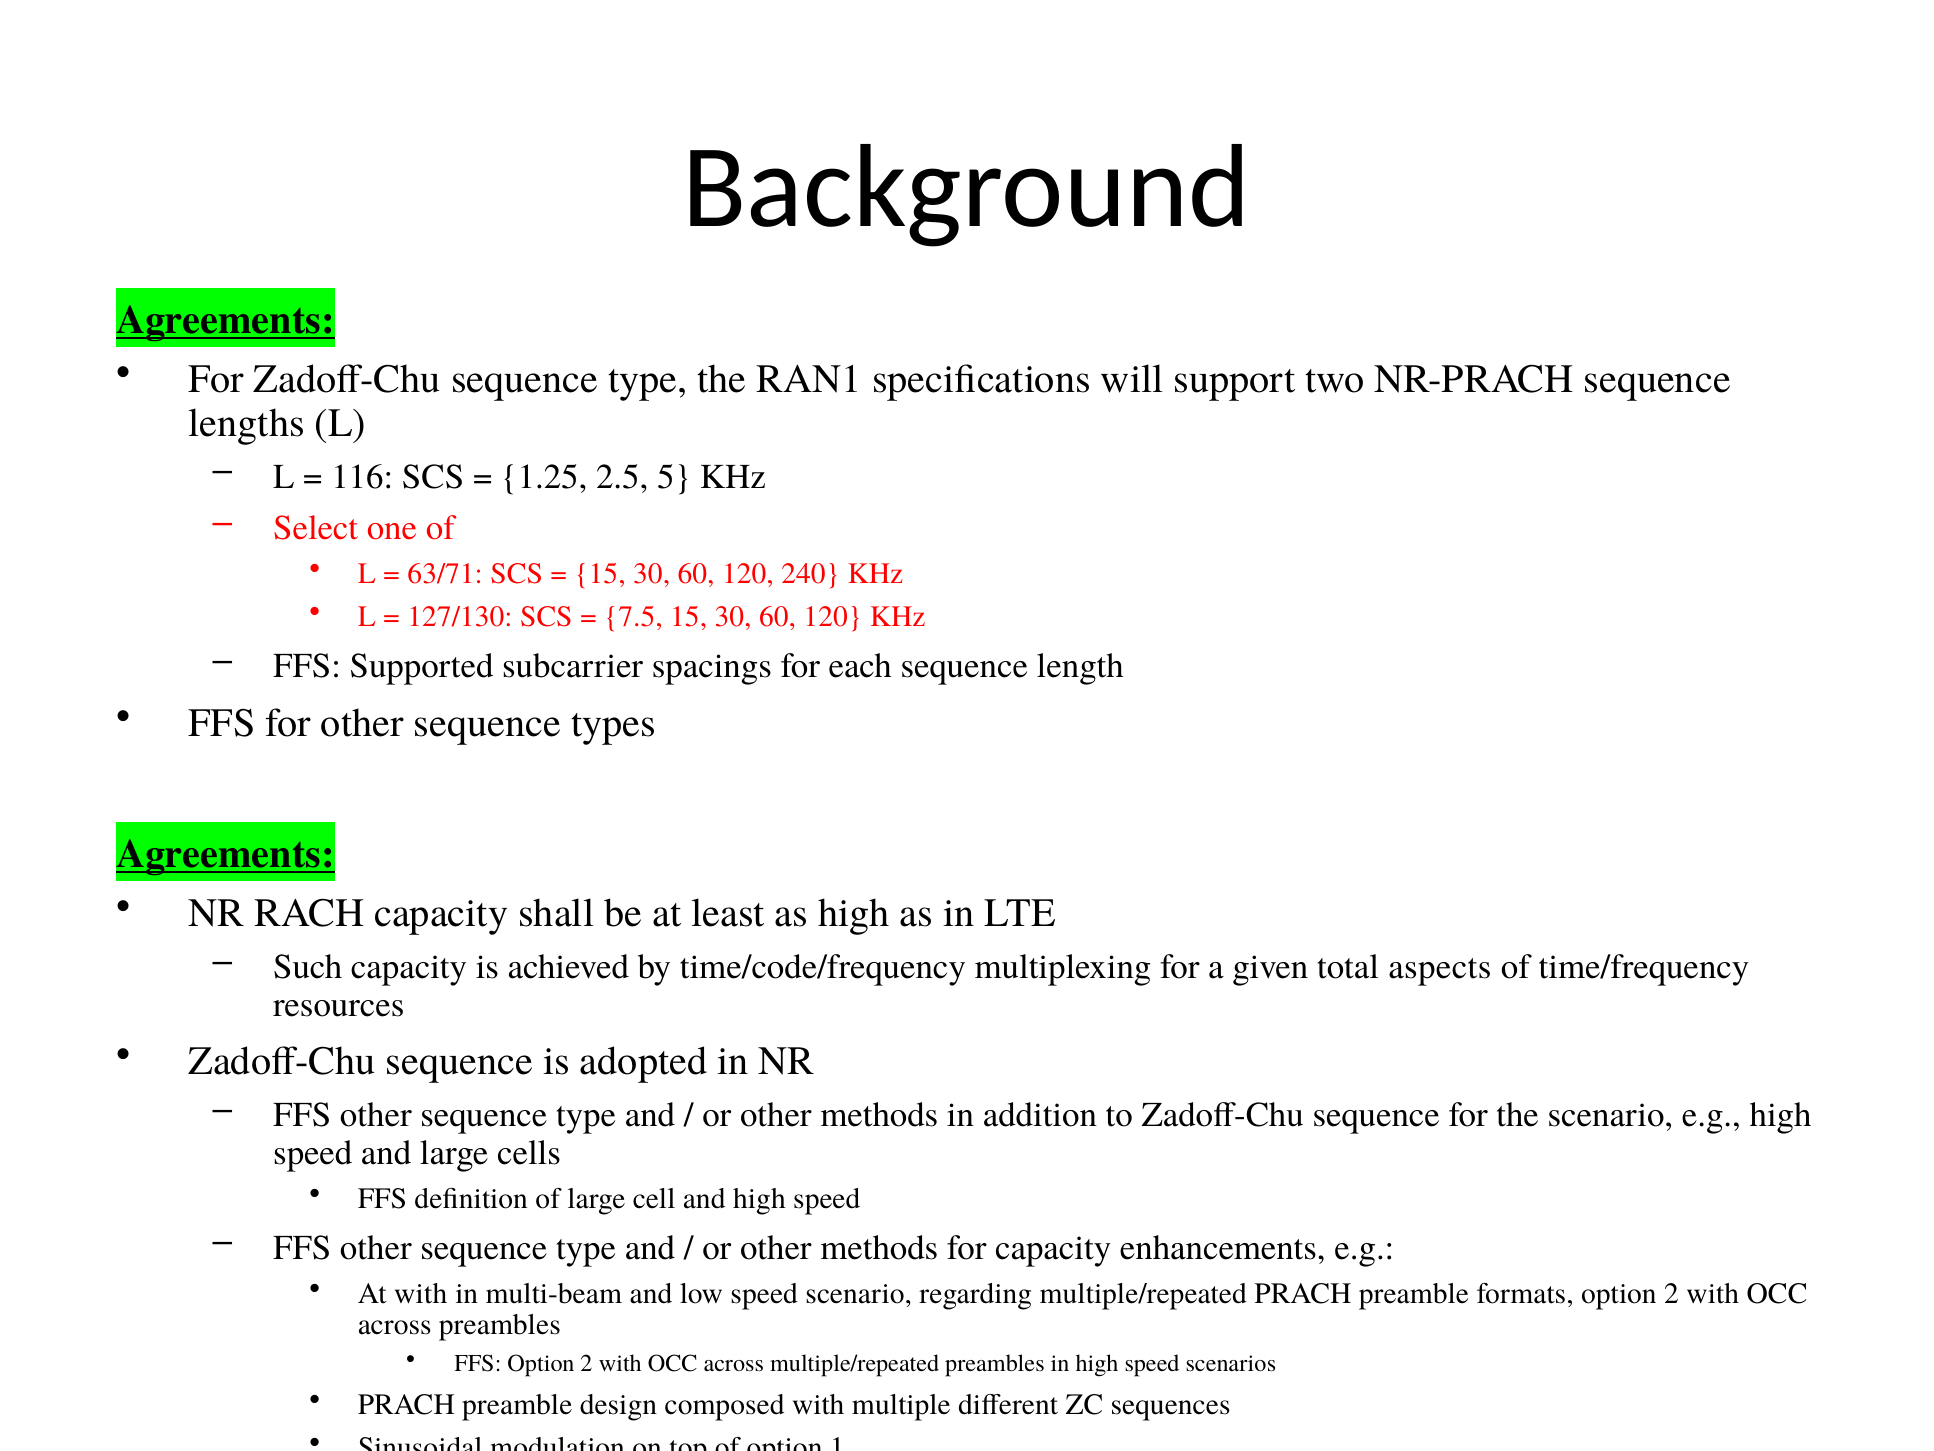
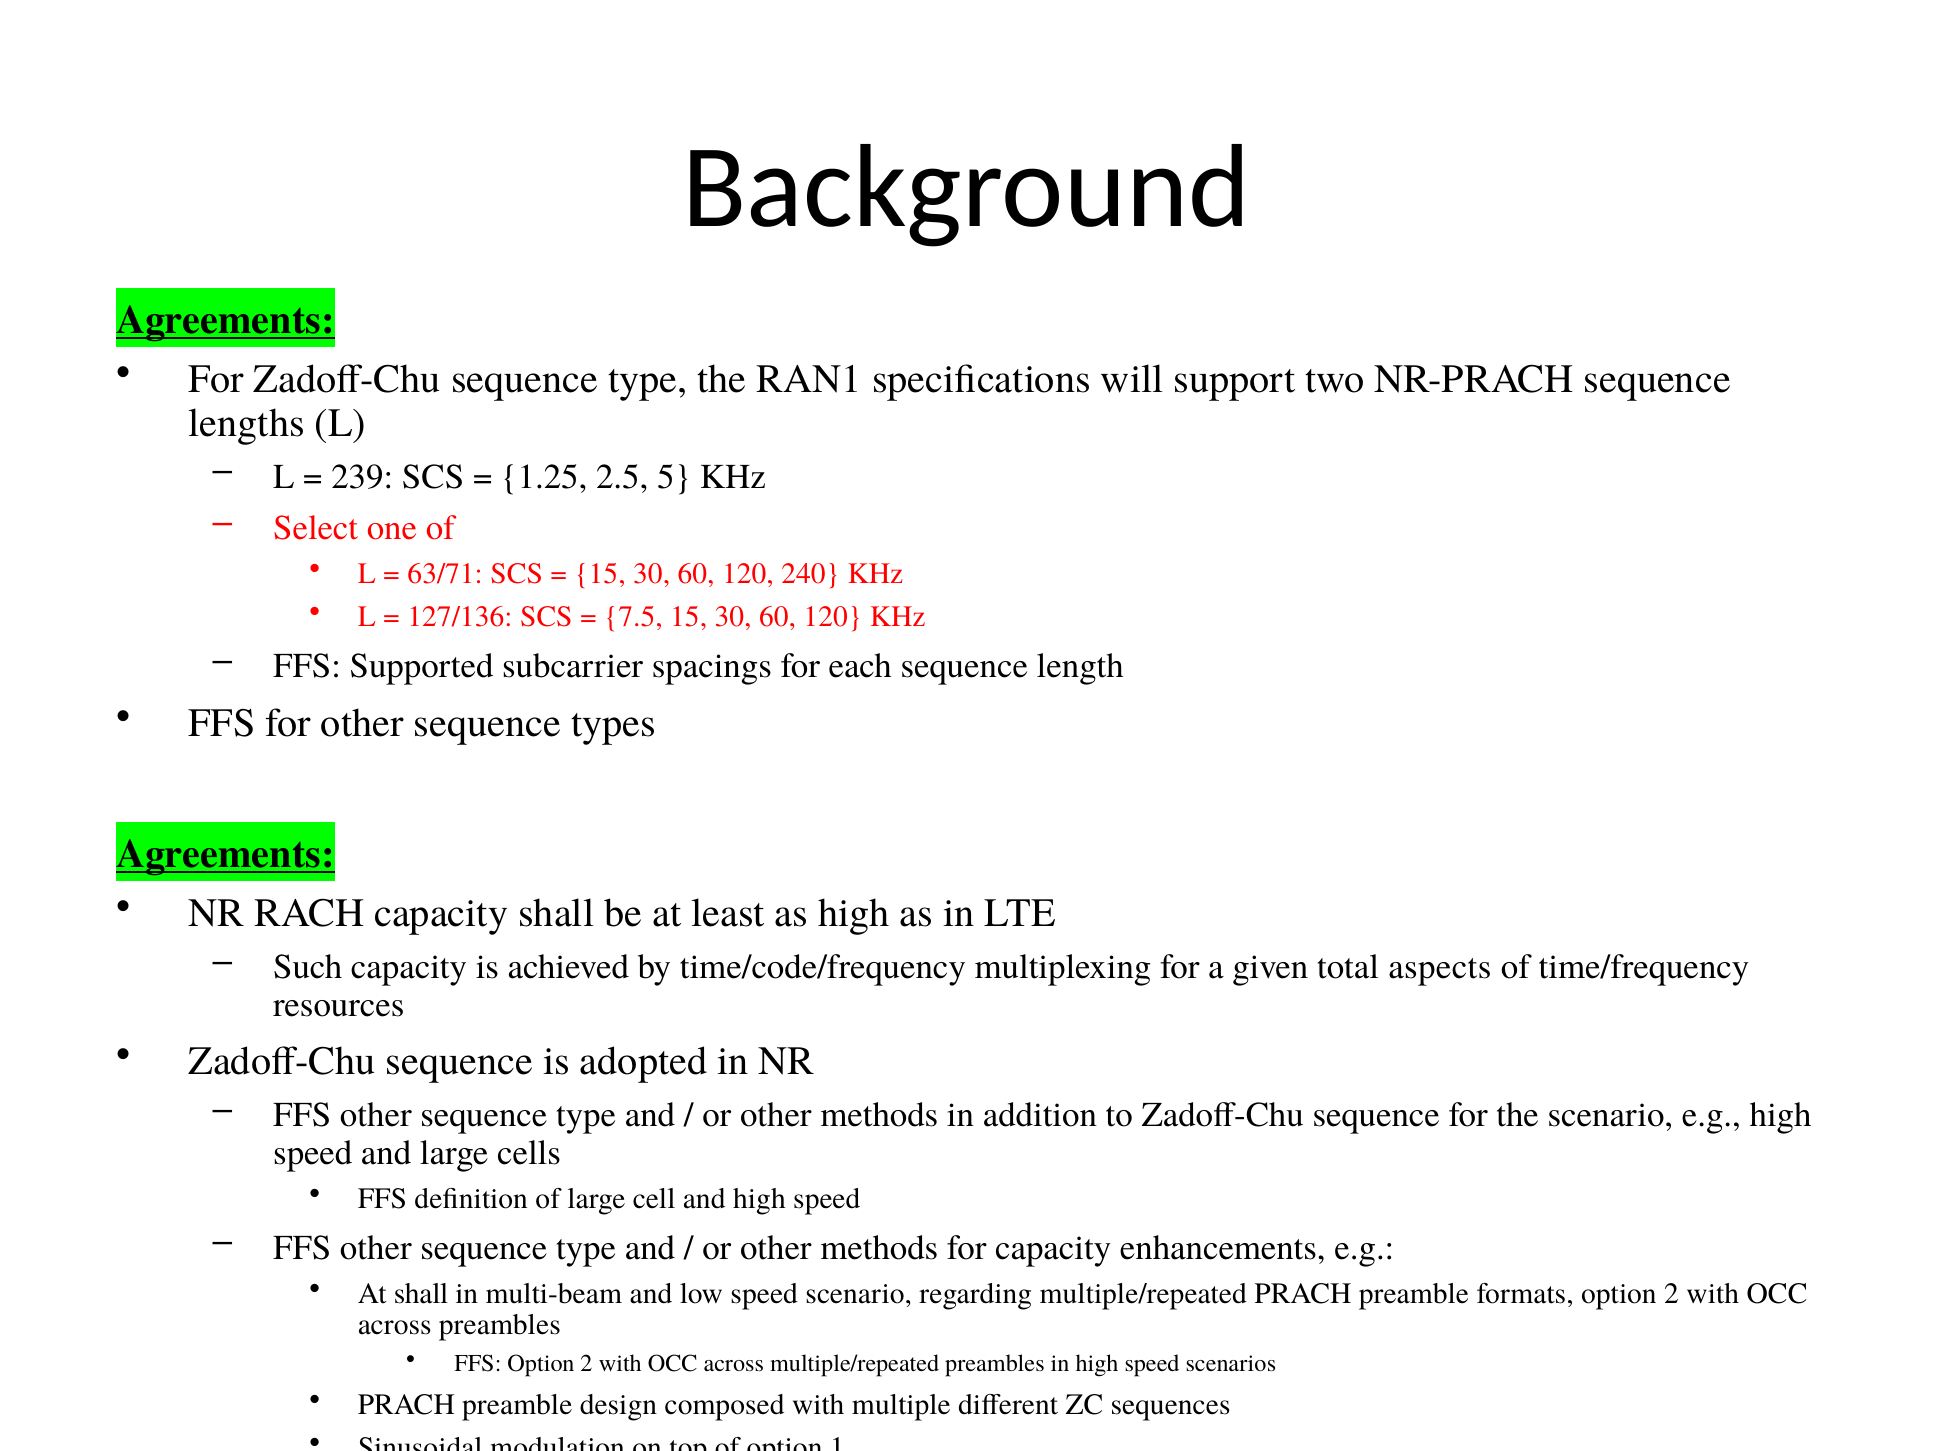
116: 116 -> 239
127/130: 127/130 -> 127/136
At with: with -> shall
